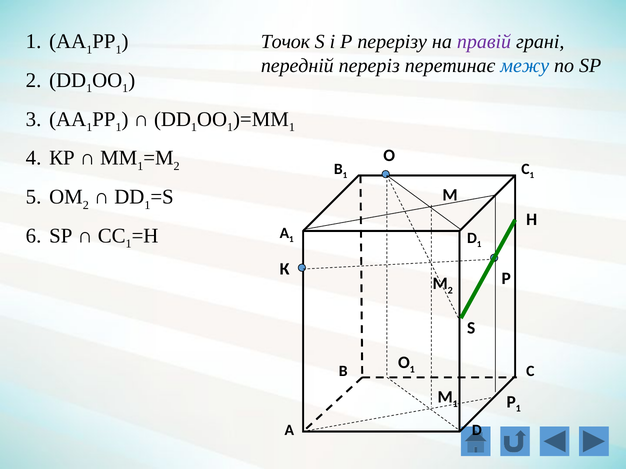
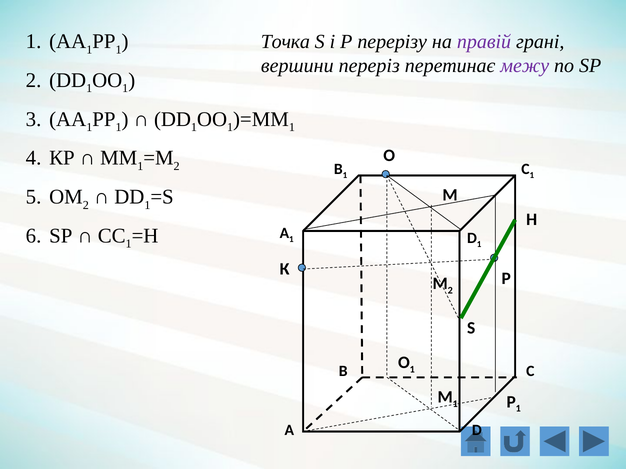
Точок: Точок -> Точка
передній: передній -> вершини
межу colour: blue -> purple
